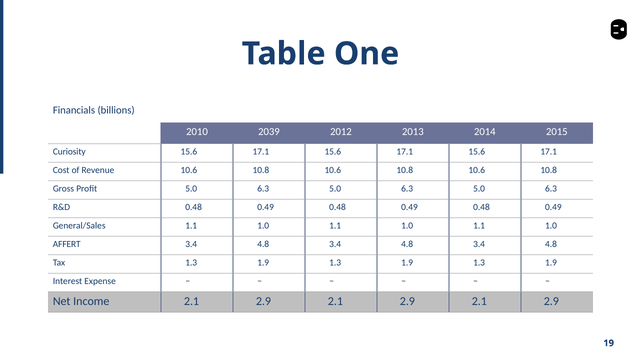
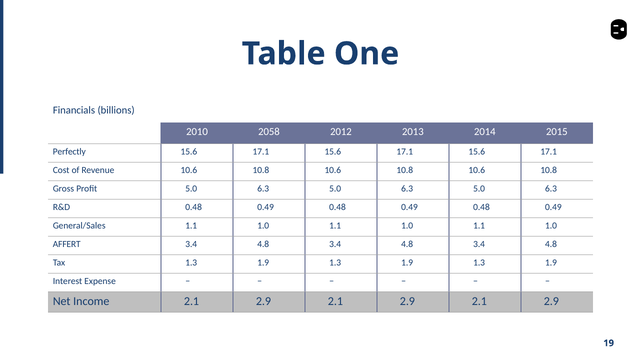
2039: 2039 -> 2058
Curiosity: Curiosity -> Perfectly
